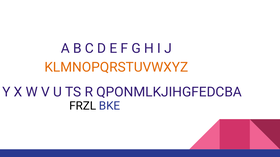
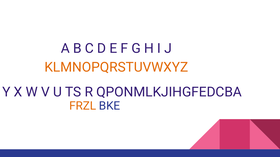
FRZL colour: black -> orange
